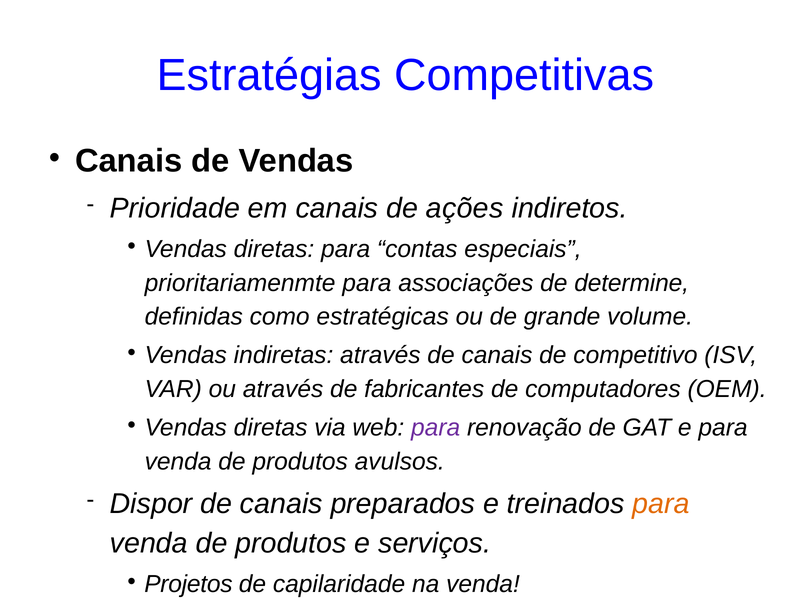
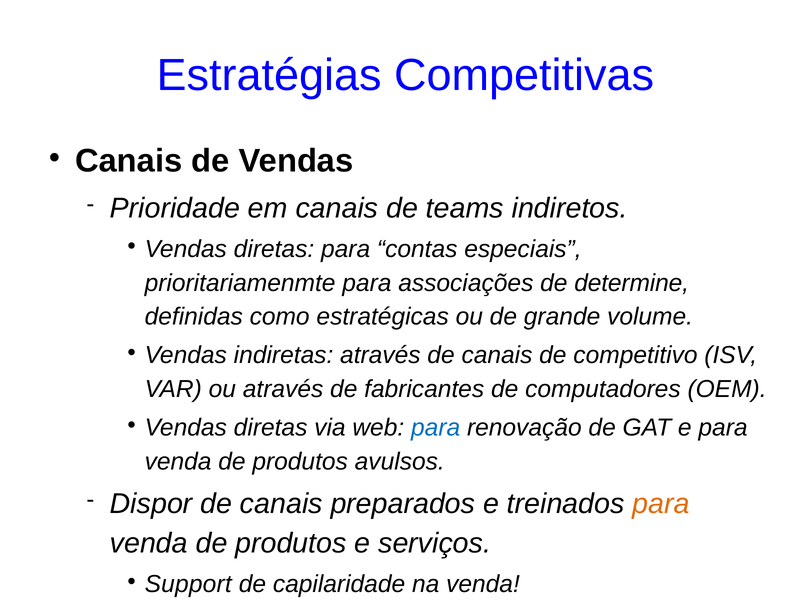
ações: ações -> teams
para at (436, 428) colour: purple -> blue
Projetos: Projetos -> Support
